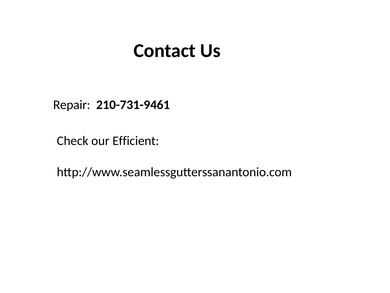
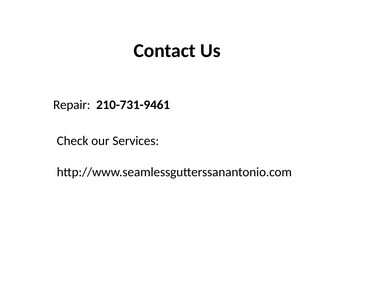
Efficient: Efficient -> Services
